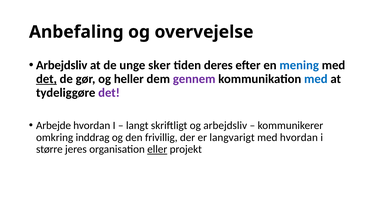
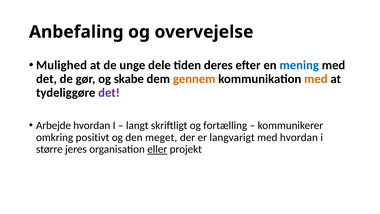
Arbejdsliv at (62, 65): Arbejdsliv -> Mulighed
sker: sker -> dele
det at (46, 79) underline: present -> none
heller: heller -> skabe
gennem colour: purple -> orange
med at (316, 79) colour: blue -> orange
og arbejdsliv: arbejdsliv -> fortælling
inddrag: inddrag -> positivt
frivillig: frivillig -> meget
